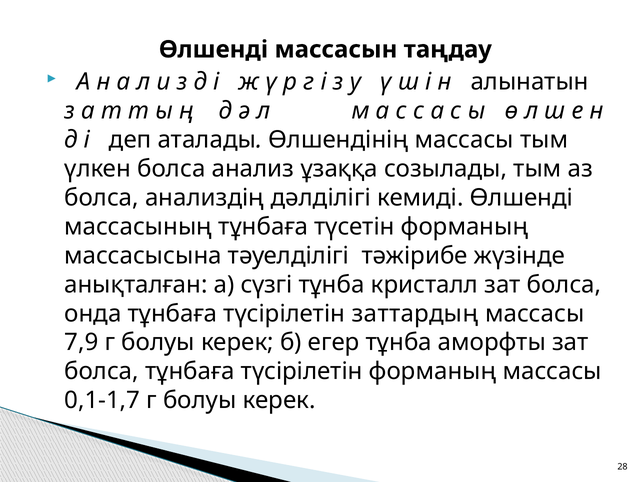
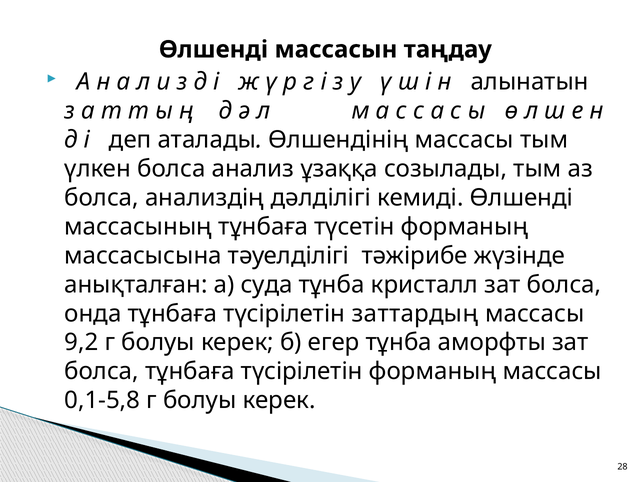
сүзгі: сүзгі -> суда
7,9: 7,9 -> 9,2
0,1-1,7: 0,1-1,7 -> 0,1-5,8
